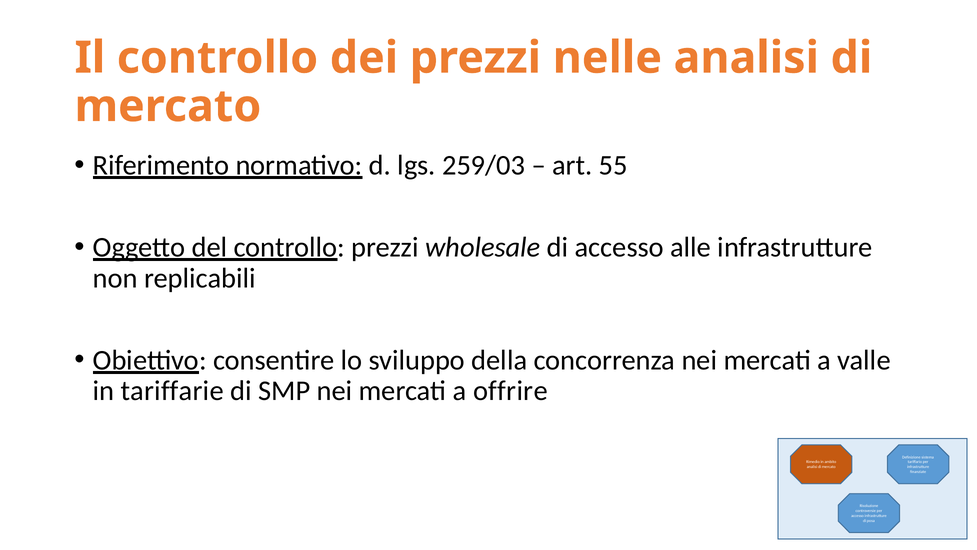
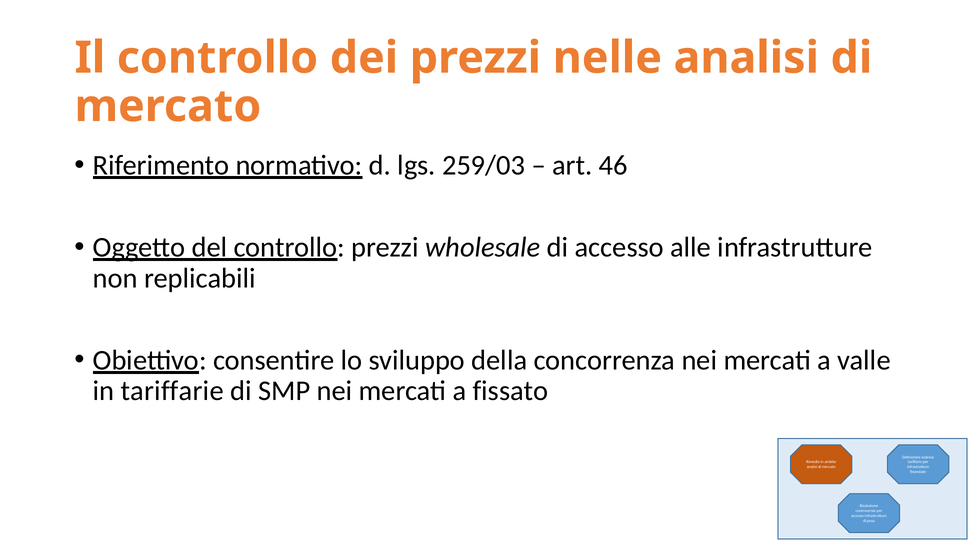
55: 55 -> 46
offrire: offrire -> fissato
